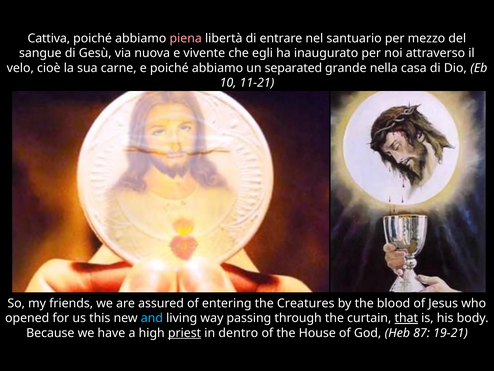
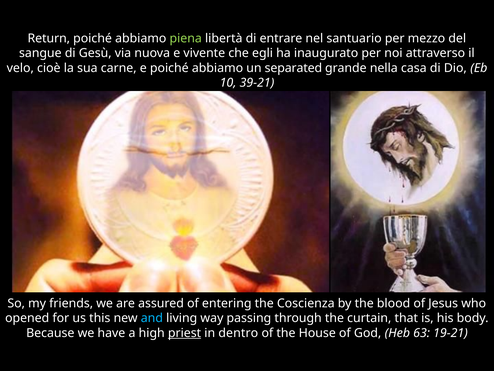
Cattiva: Cattiva -> Return
piena colour: pink -> light green
11-21: 11-21 -> 39-21
Creatures: Creatures -> Coscienza
that underline: present -> none
87: 87 -> 63
